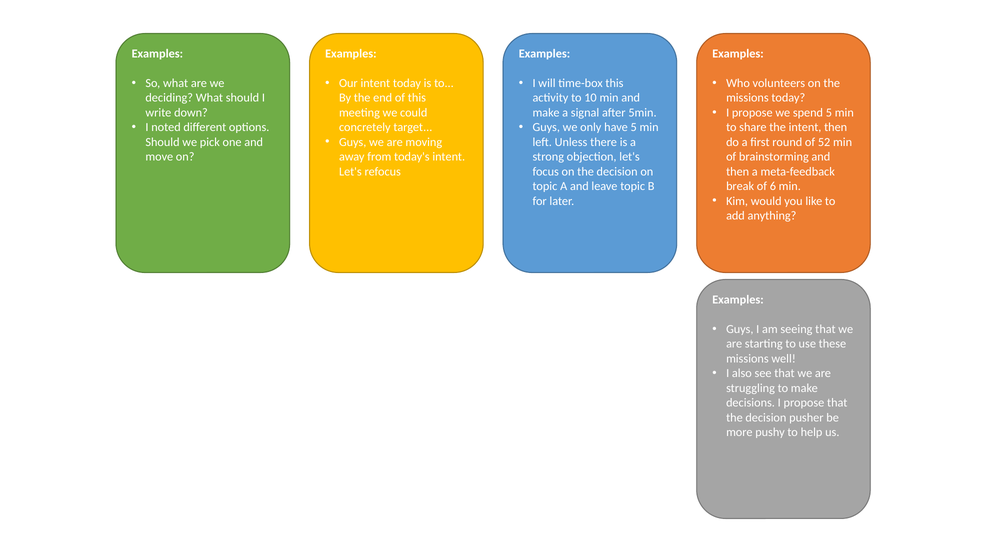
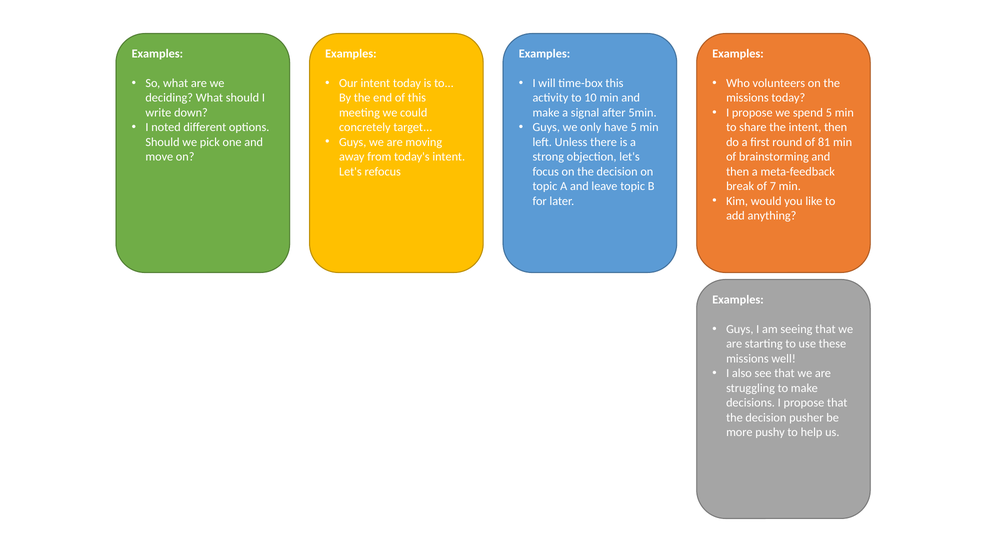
52: 52 -> 81
6: 6 -> 7
